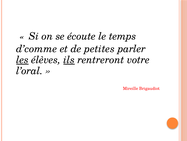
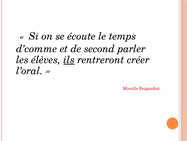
petites: petites -> second
les underline: present -> none
votre: votre -> créer
